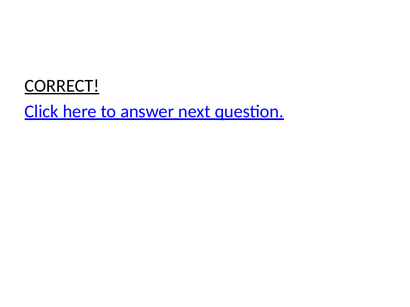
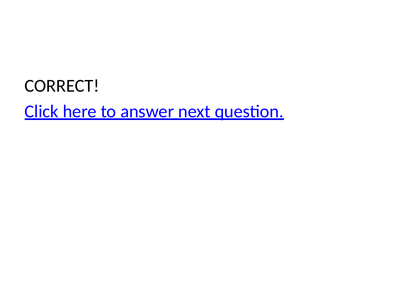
CORRECT underline: present -> none
